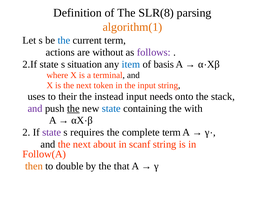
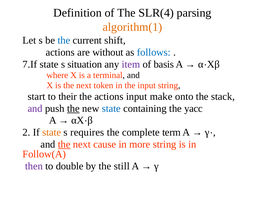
SLR(8: SLR(8 -> SLR(4
current term: term -> shift
follows colour: purple -> blue
2.If: 2.If -> 7.If
item colour: blue -> purple
uses: uses -> start
the instead: instead -> actions
needs: needs -> make
with: with -> yacc
state at (52, 133) colour: purple -> orange
the at (64, 145) underline: none -> present
about: about -> cause
scanf: scanf -> more
then colour: orange -> purple
that: that -> still
